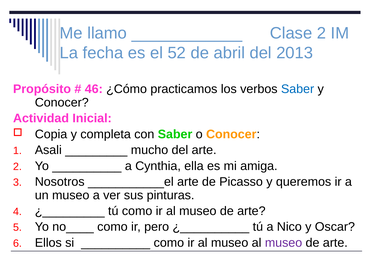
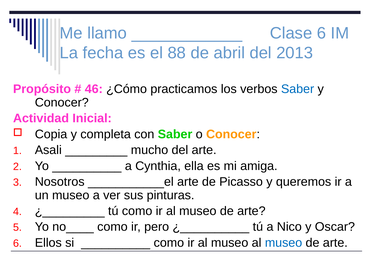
Clase 2: 2 -> 6
52: 52 -> 88
museo at (284, 243) colour: purple -> blue
